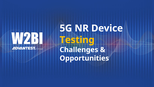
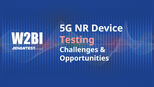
Testing colour: yellow -> pink
